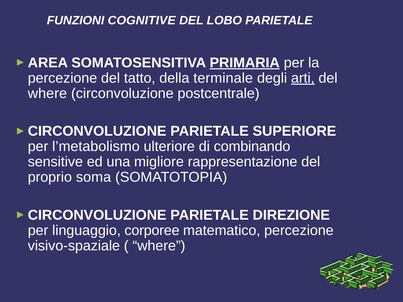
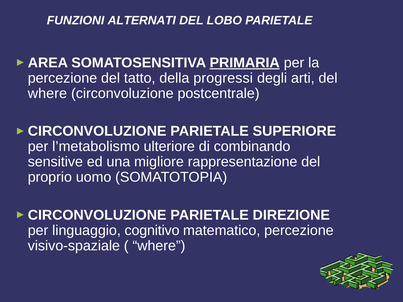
COGNITIVE: COGNITIVE -> ALTERNATI
terminale: terminale -> progressi
arti underline: present -> none
soma: soma -> uomo
corporee: corporee -> cognitivo
